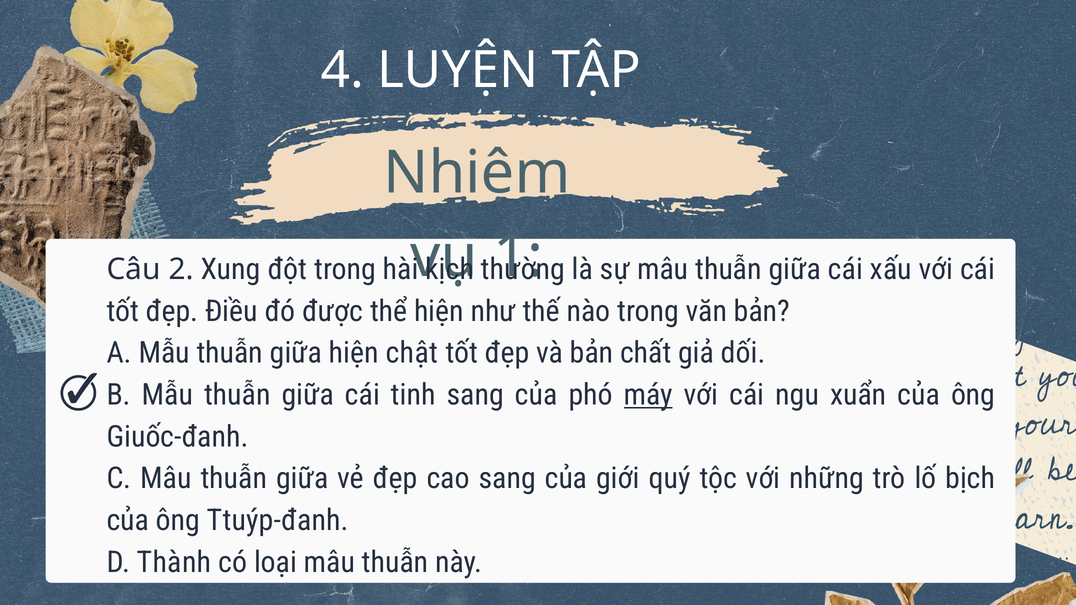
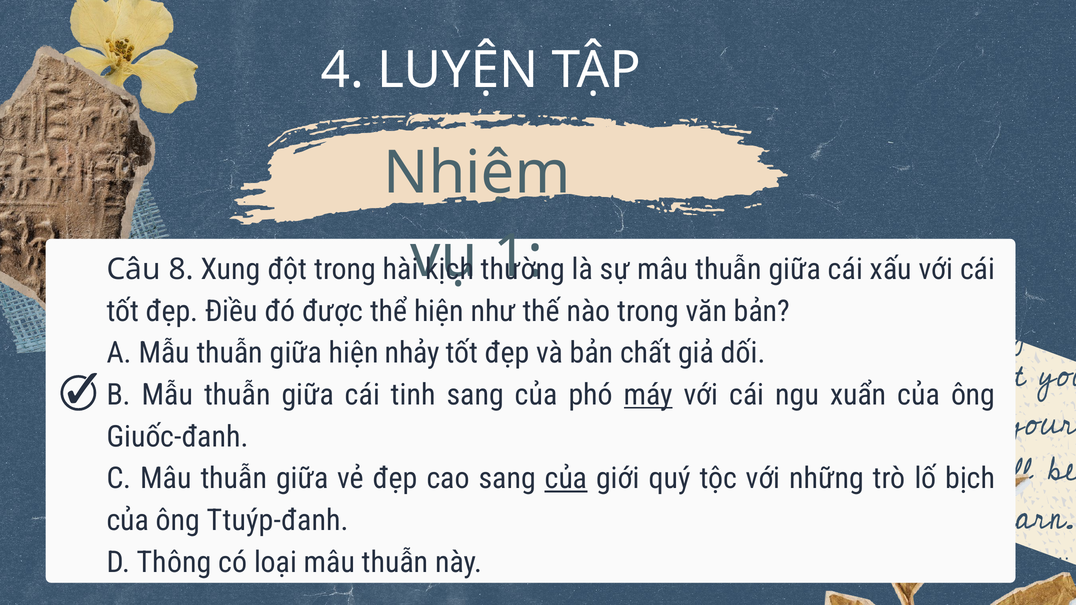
2: 2 -> 8
chật: chật -> nhảy
của at (566, 479) underline: none -> present
Thành: Thành -> Thông
